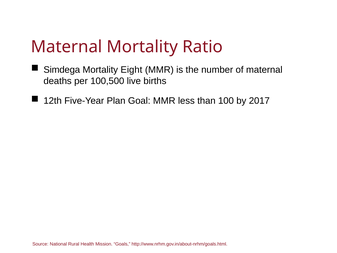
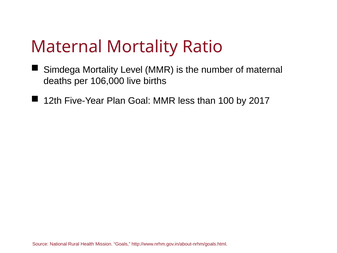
Eight: Eight -> Level
100,500: 100,500 -> 106,000
